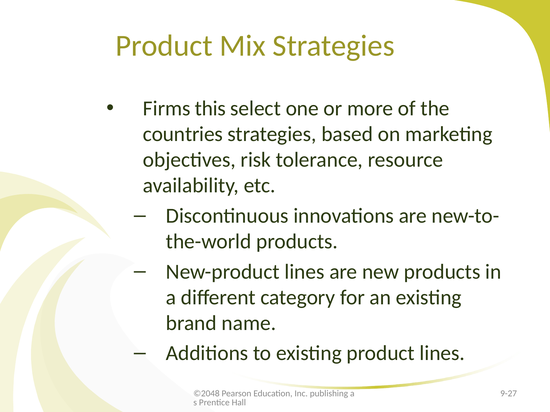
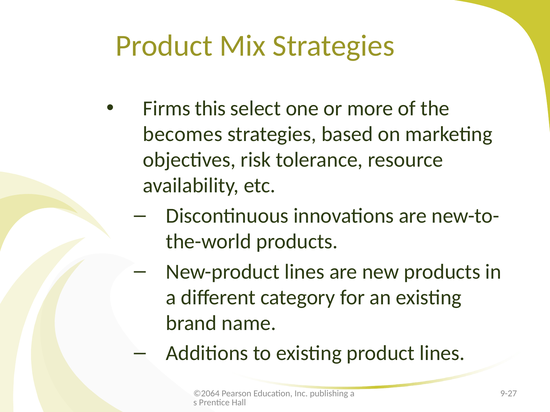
countries: countries -> becomes
©2048: ©2048 -> ©2064
